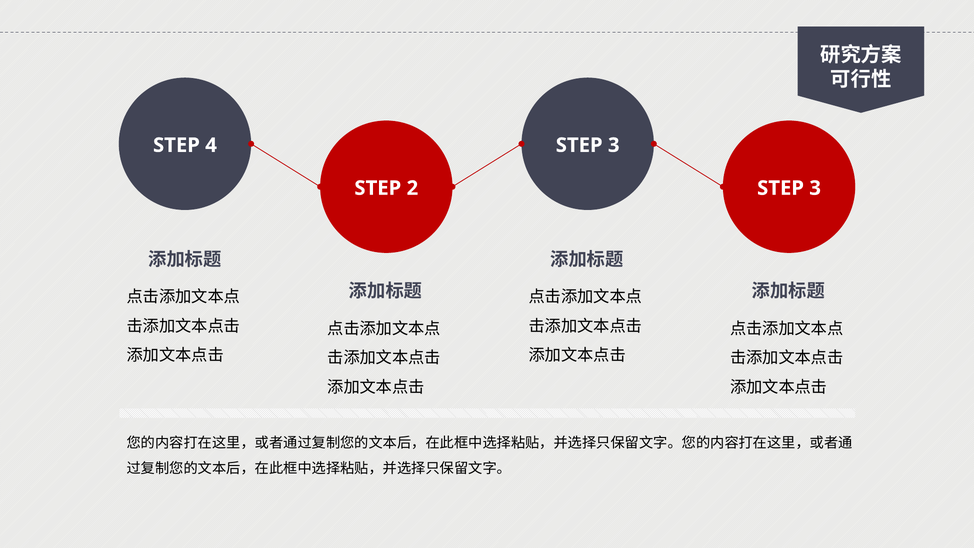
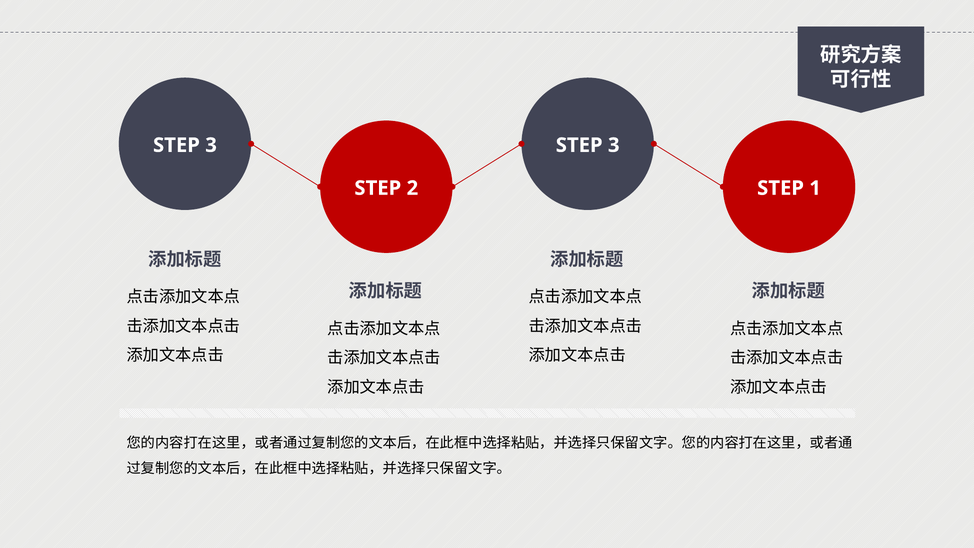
4 at (211, 145): 4 -> 3
3 at (815, 188): 3 -> 1
